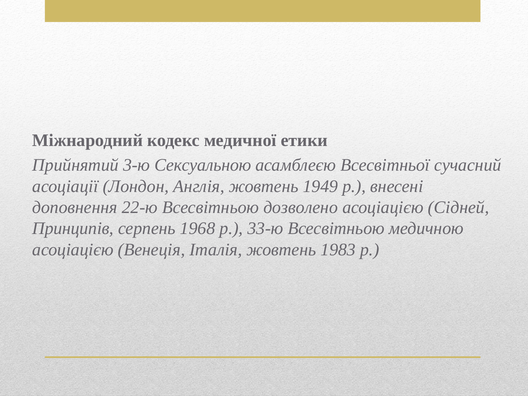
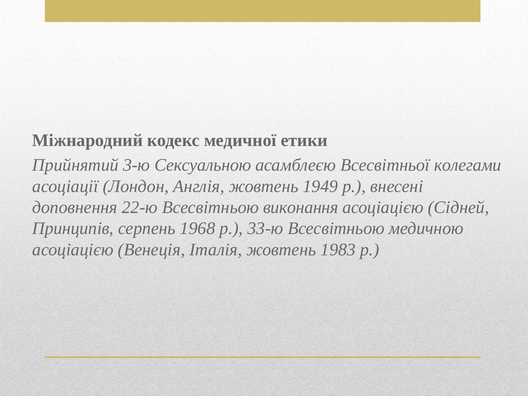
сучасний: сучасний -> колегами
дозволено: дозволено -> виконання
